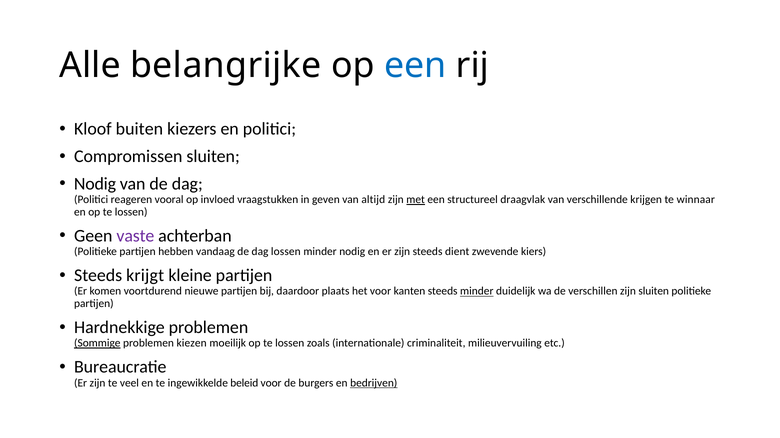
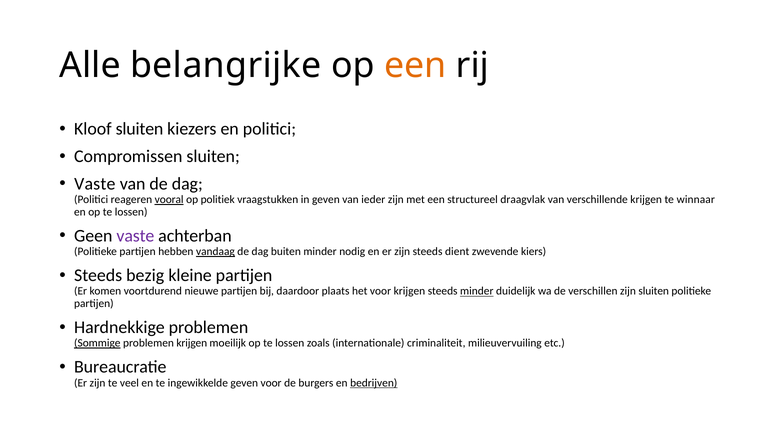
een at (415, 66) colour: blue -> orange
Kloof buiten: buiten -> sluiten
Nodig at (95, 184): Nodig -> Vaste
vooral underline: none -> present
invloed: invloed -> politiek
altijd: altijd -> ieder
met underline: present -> none
vandaag underline: none -> present
dag lossen: lossen -> buiten
krijgt: krijgt -> bezig
voor kanten: kanten -> krijgen
problemen kiezen: kiezen -> krijgen
ingewikkelde beleid: beleid -> geven
